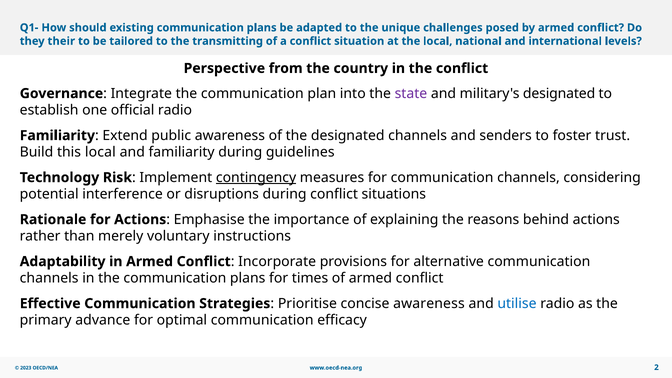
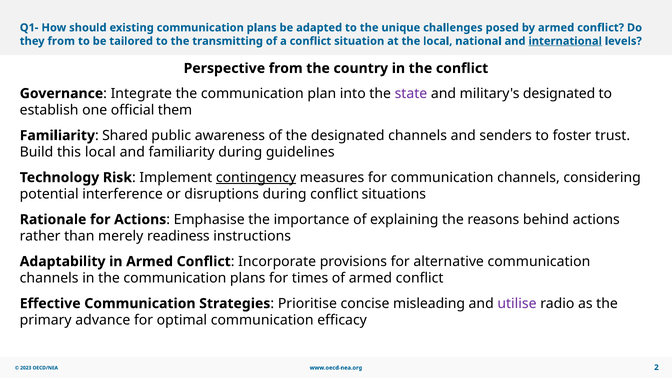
they their: their -> from
international underline: none -> present
official radio: radio -> them
Extend: Extend -> Shared
voluntary: voluntary -> readiness
concise awareness: awareness -> misleading
utilise colour: blue -> purple
